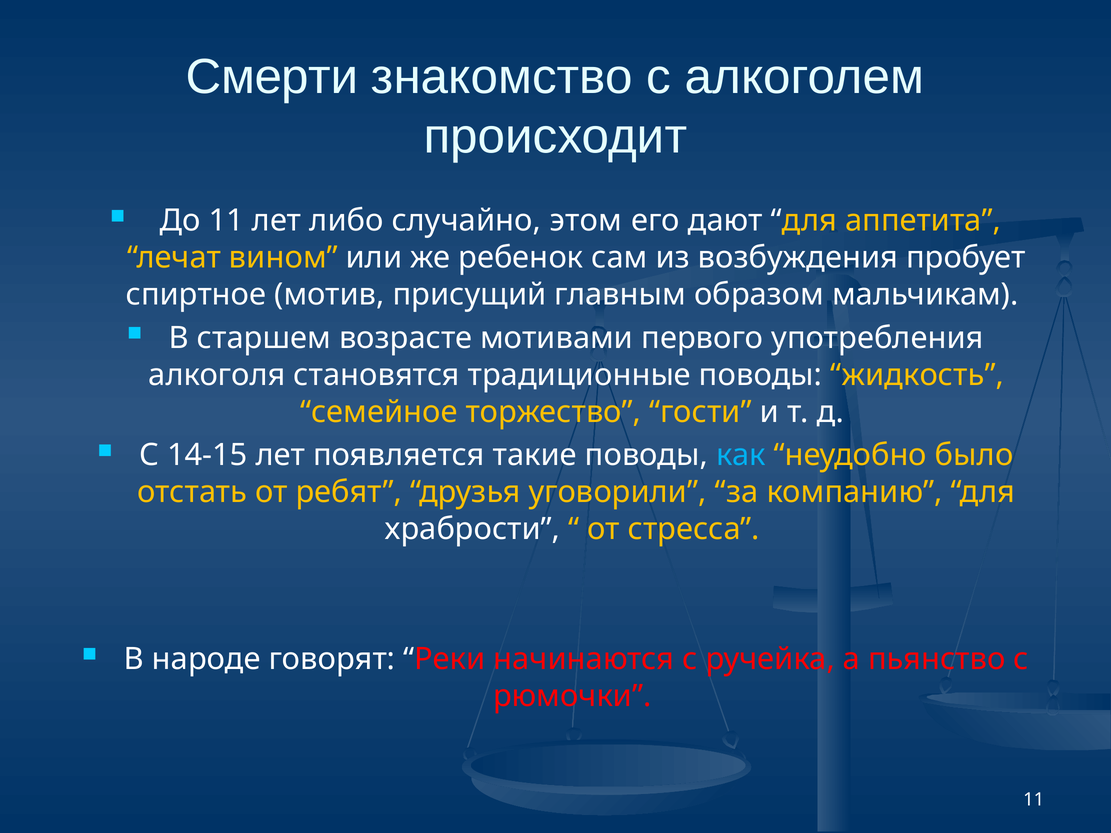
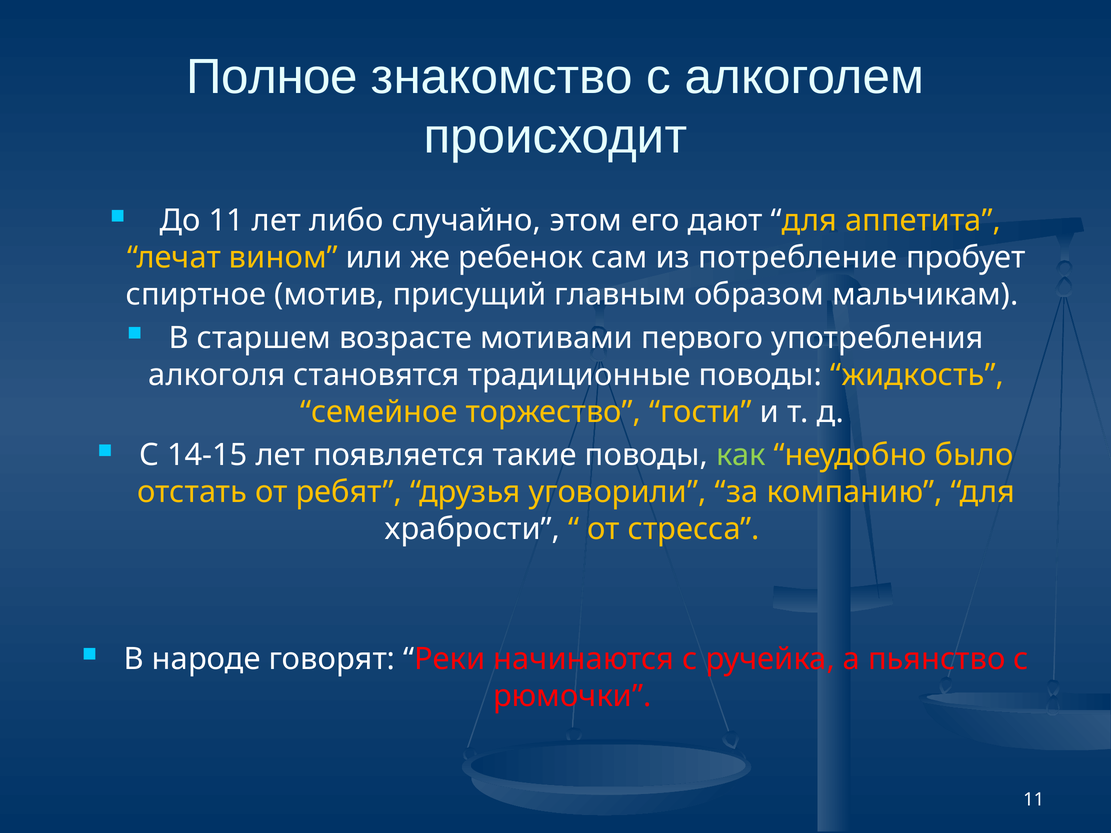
Смерти: Смерти -> Полное
возбуждения: возбуждения -> потребление
как colour: light blue -> light green
